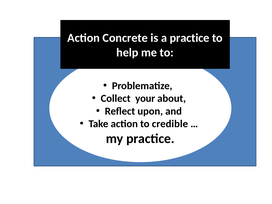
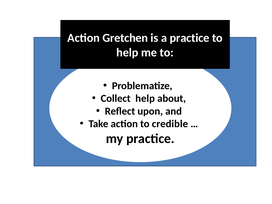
Concrete: Concrete -> Gretchen
Collect your: your -> help
